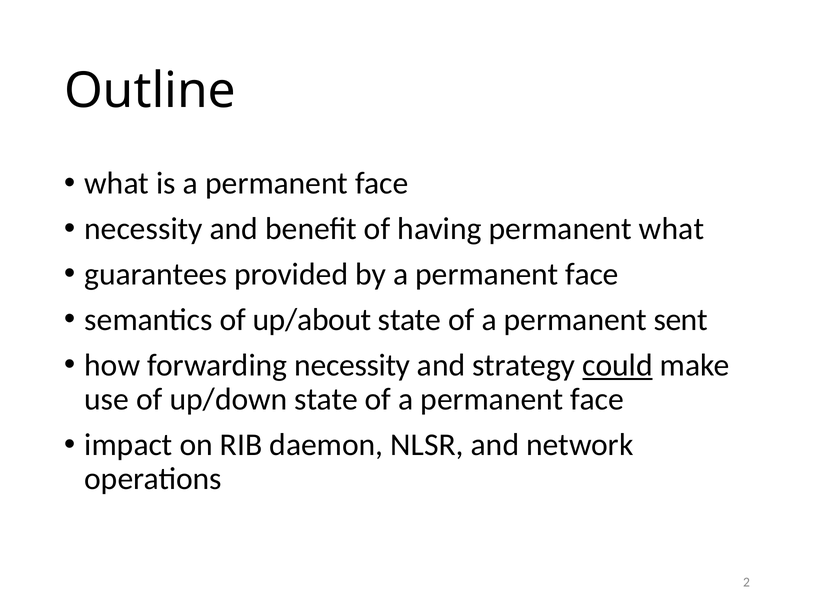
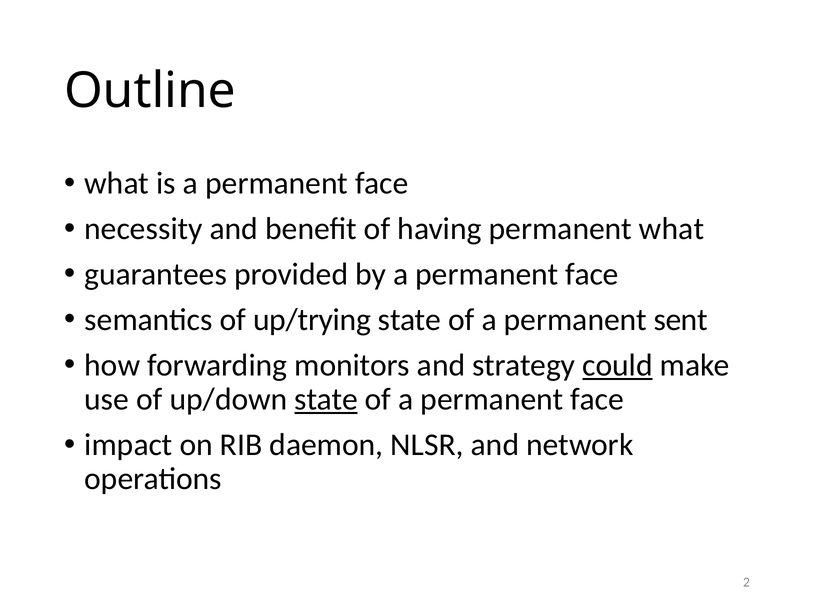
up/about: up/about -> up/trying
forwarding necessity: necessity -> monitors
state at (326, 400) underline: none -> present
